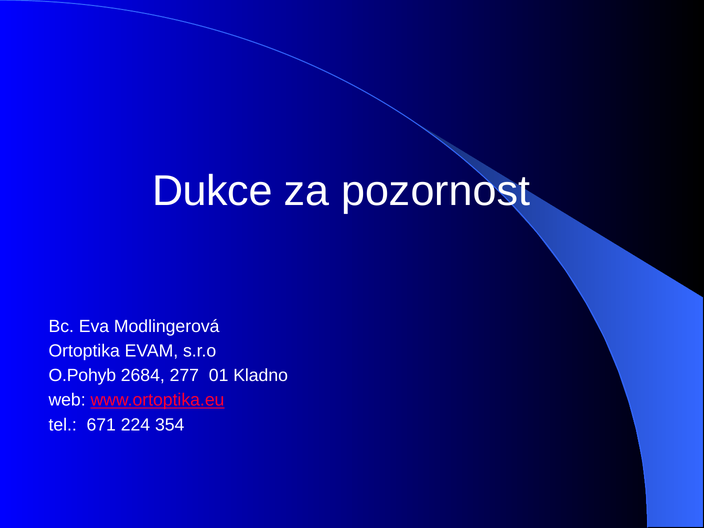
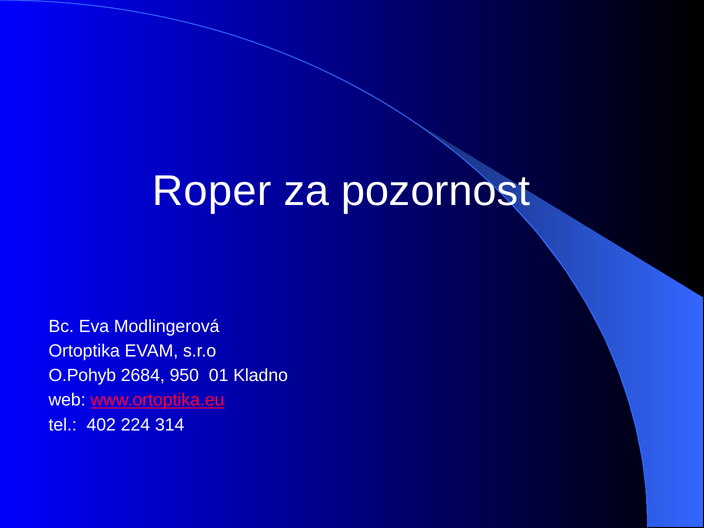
Dukce: Dukce -> Roper
277: 277 -> 950
671: 671 -> 402
354: 354 -> 314
